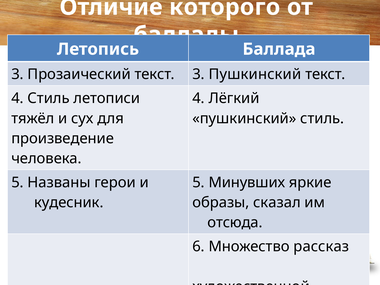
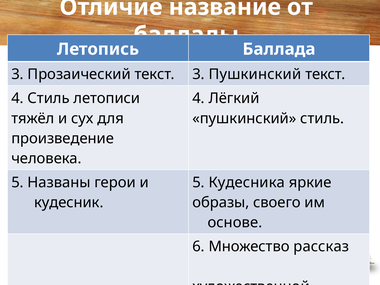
которого: которого -> название
Минувших: Минувших -> Кудесника
сказал: сказал -> своего
отсюда: отсюда -> основе
